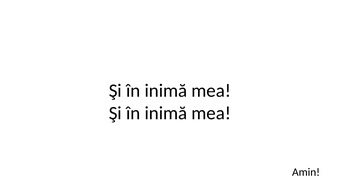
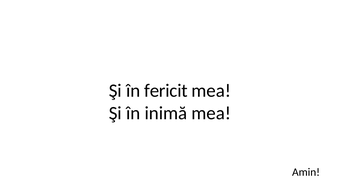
inimă at (166, 91): inimă -> fericit
